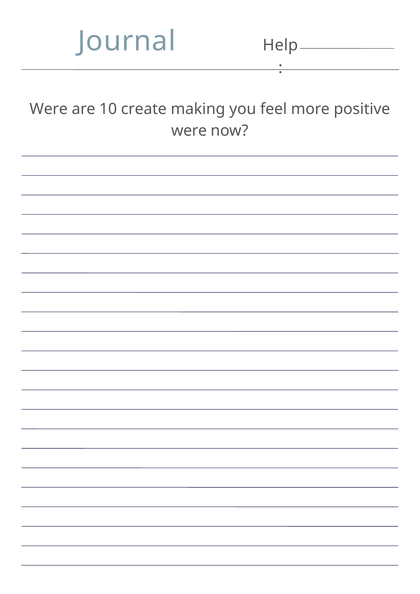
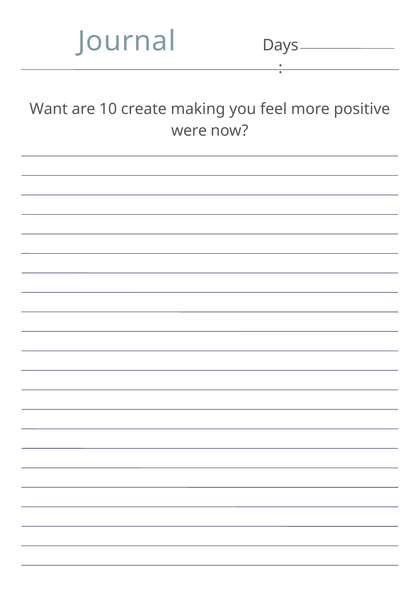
Help: Help -> Days
Were at (49, 109): Were -> Want
